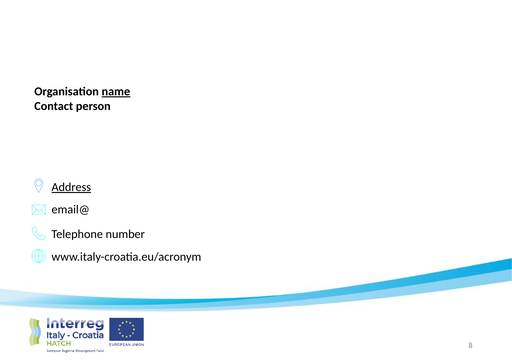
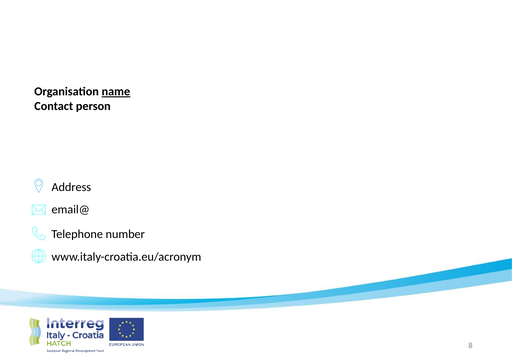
Address underline: present -> none
